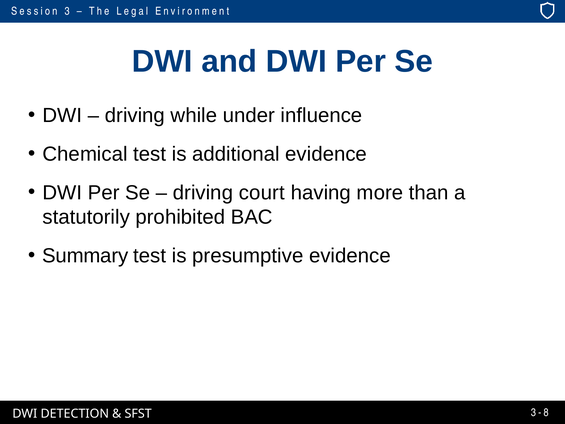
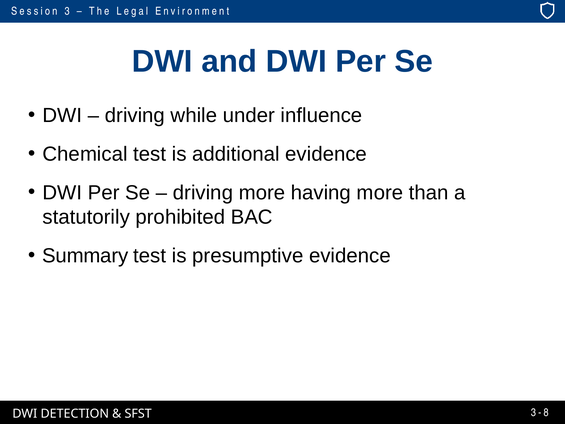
driving court: court -> more
